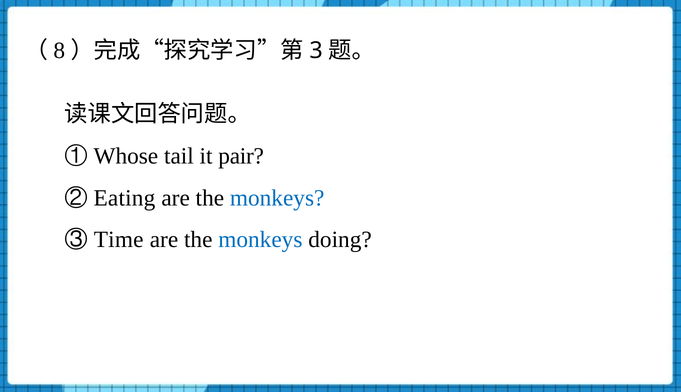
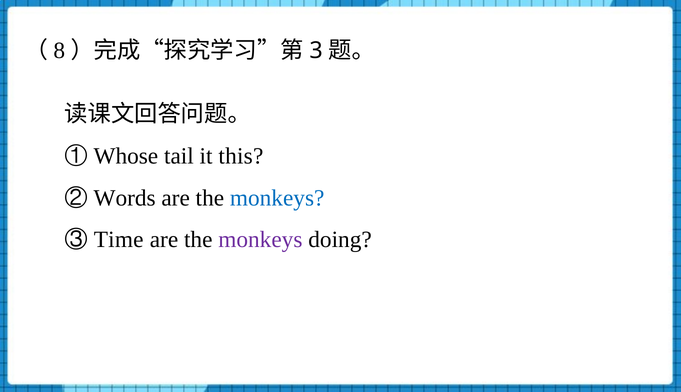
pair: pair -> this
Eating: Eating -> Words
monkeys at (260, 240) colour: blue -> purple
